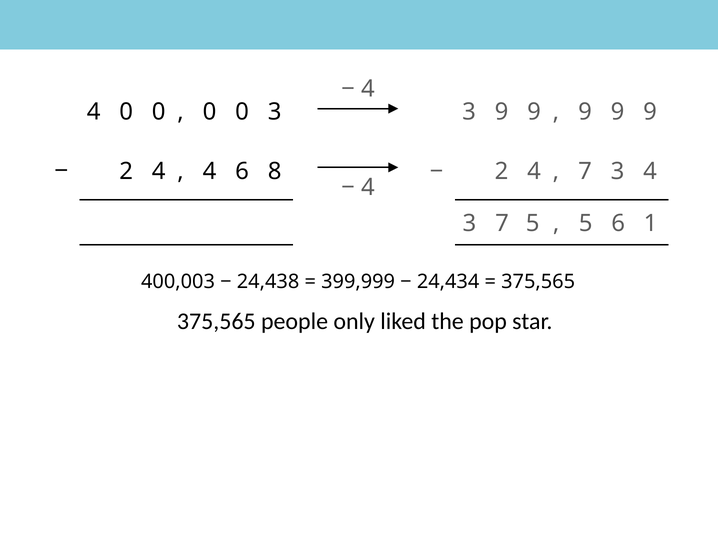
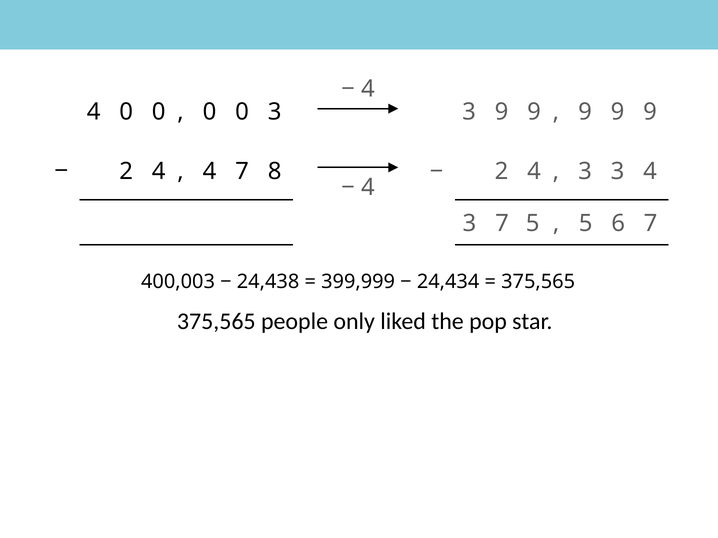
4 6: 6 -> 7
7 at (585, 171): 7 -> 3
6 1: 1 -> 7
